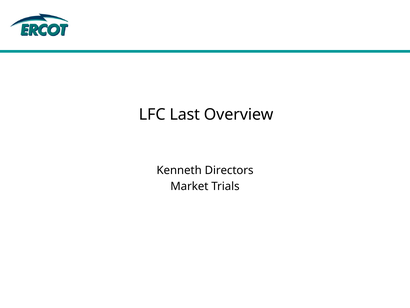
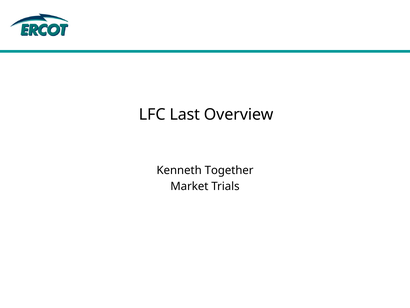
Directors: Directors -> Together
